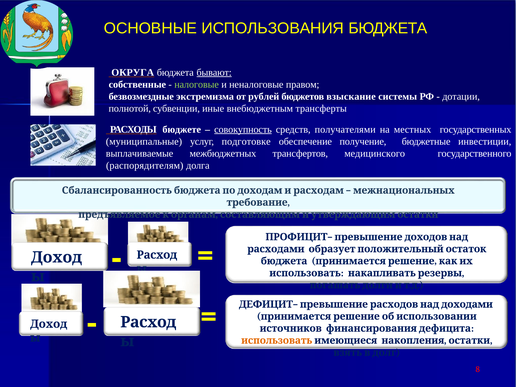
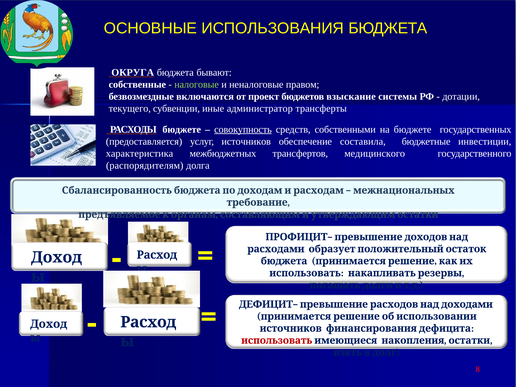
бывают underline: present -> none
экстремизма: экстремизма -> включаются
рублей: рублей -> проект
полнотой: полнотой -> текущего
внебюджетным: внебюджетным -> администратор
получателями: получателями -> собственными
на местных: местных -> бюджете
муниципальные: муниципальные -> предоставляется
услуг подготовке: подготовке -> источников
получение: получение -> составила
выплачиваемые: выплачиваемые -> характеристика
использовать at (277, 340) colour: orange -> red
